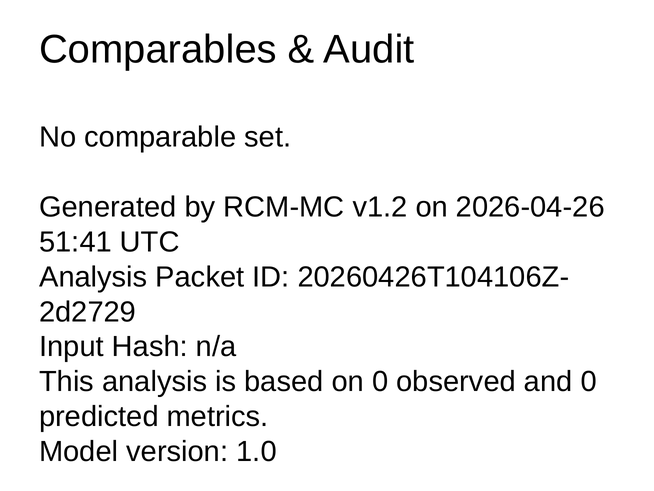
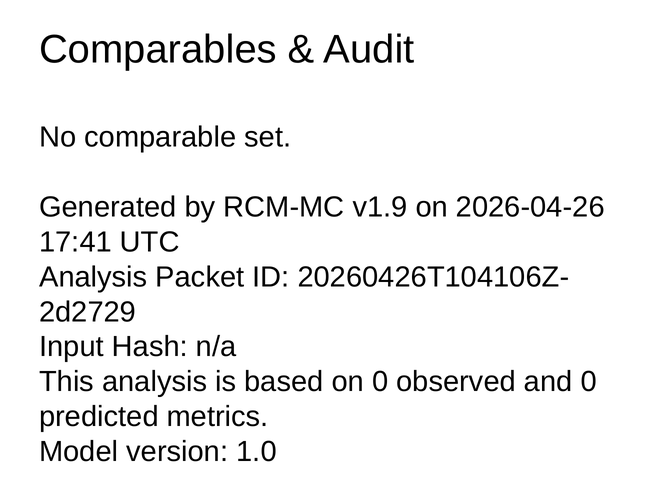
v1.2: v1.2 -> v1.9
51:41: 51:41 -> 17:41
